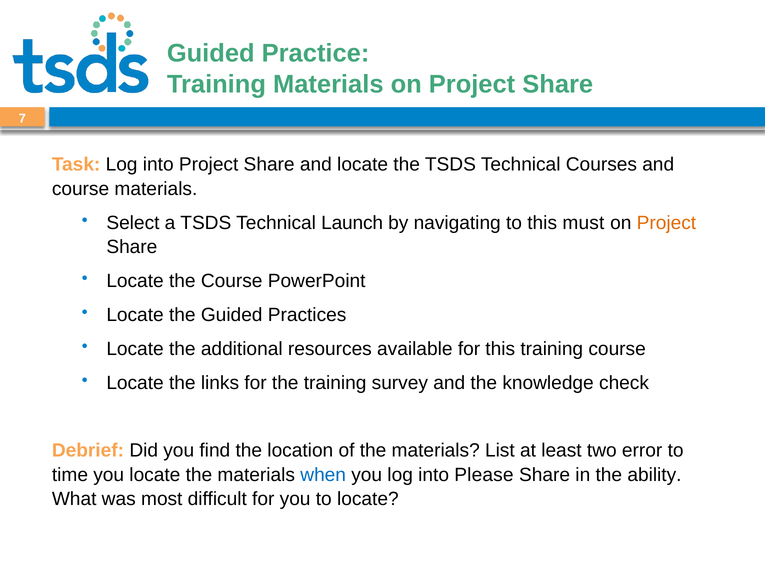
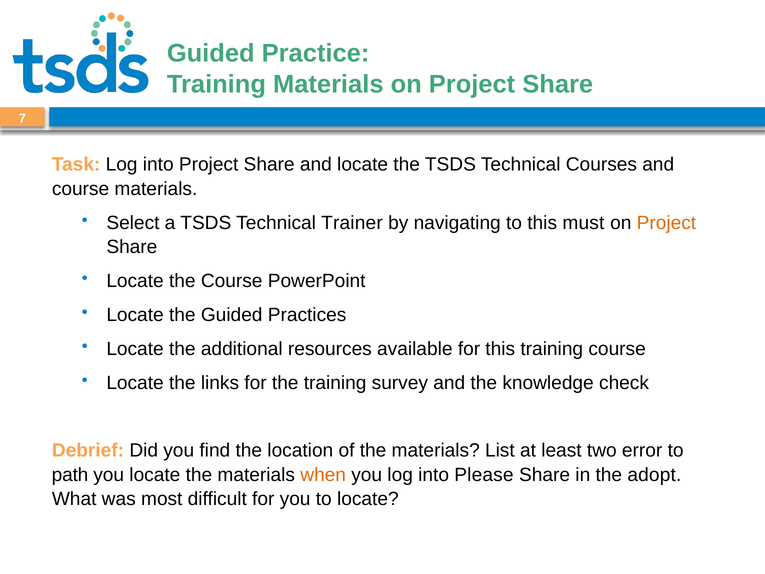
Launch: Launch -> Trainer
time: time -> path
when colour: blue -> orange
ability: ability -> adopt
